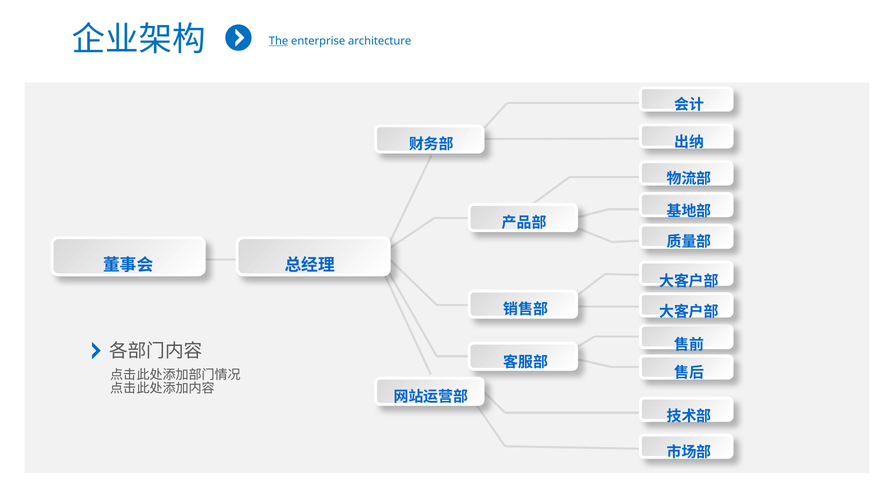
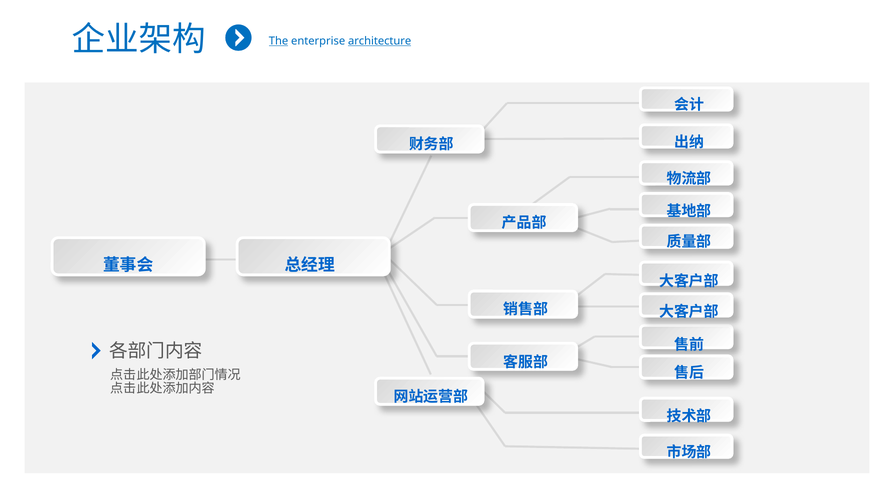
architecture underline: none -> present
